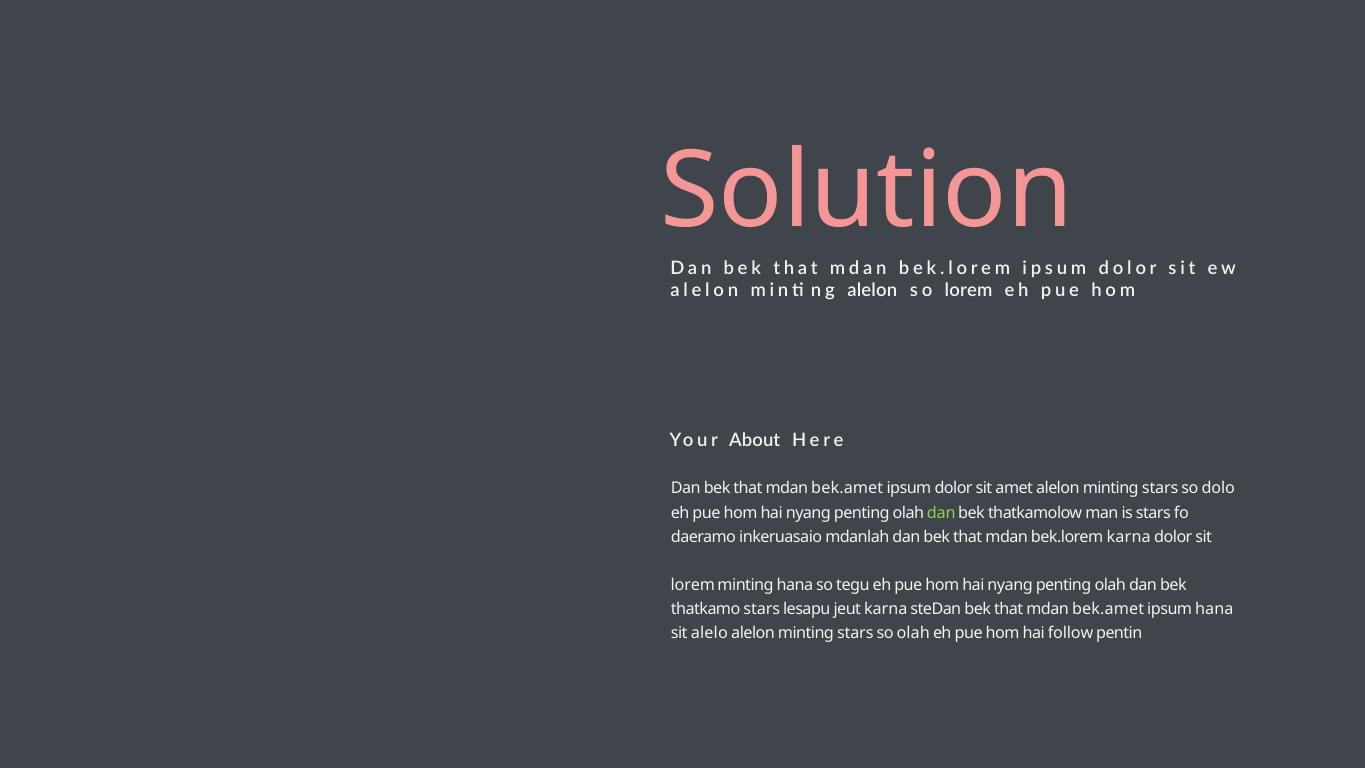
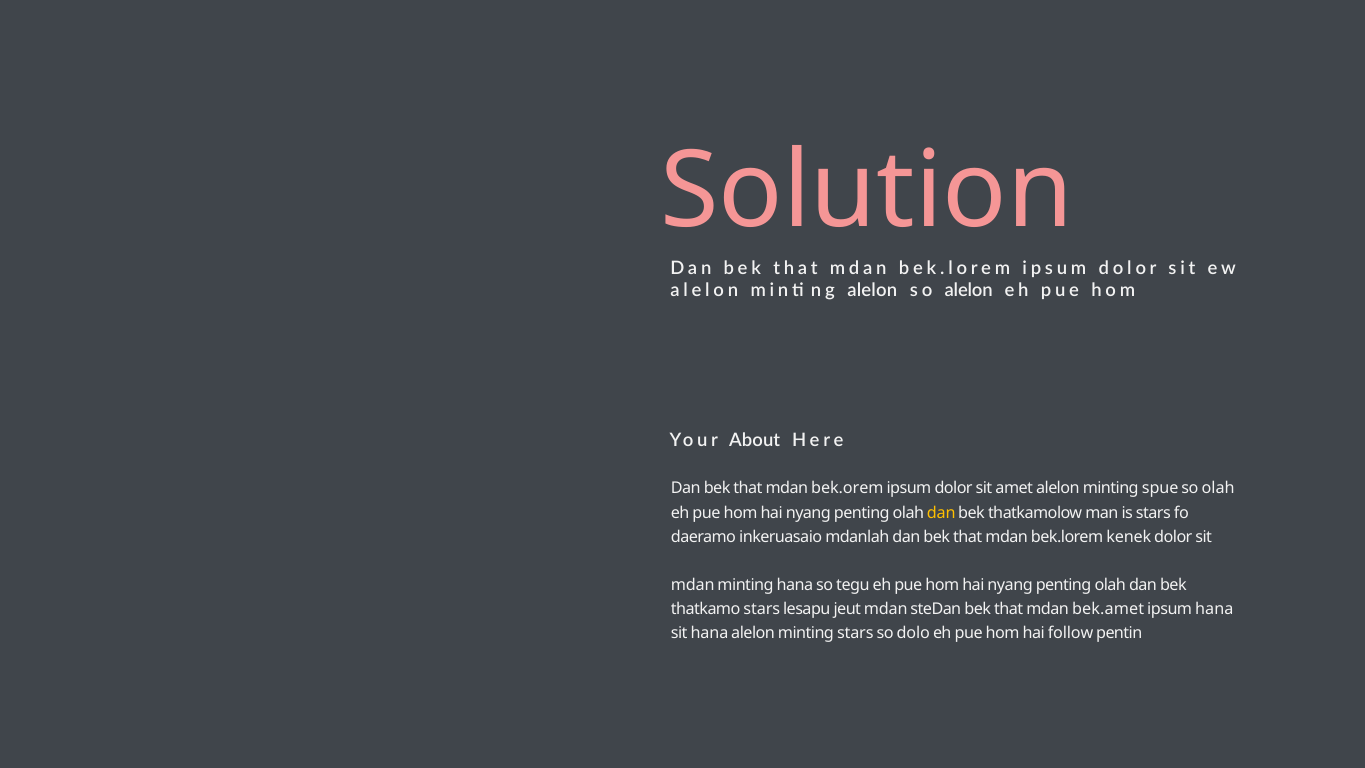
so lorem: lorem -> alelon
bek.amet at (847, 488): bek.amet -> bek.orem
amet alelon minting stars: stars -> spue
so dolo: dolo -> olah
dan at (941, 513) colour: light green -> yellow
bek.lorem karna: karna -> kenek
lorem at (693, 585): lorem -> mdan
jeut karna: karna -> mdan
sit alelo: alelo -> hana
so olah: olah -> dolo
